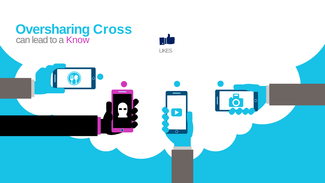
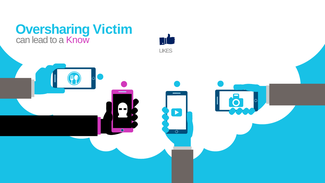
Cross: Cross -> Victim
